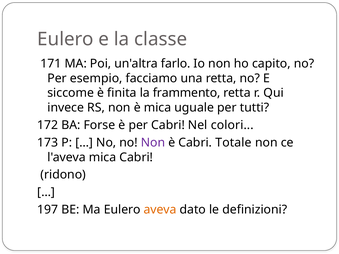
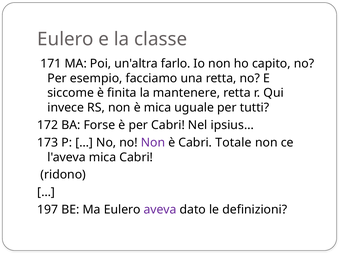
frammento: frammento -> mantenere
colori: colori -> ipsius
aveva colour: orange -> purple
